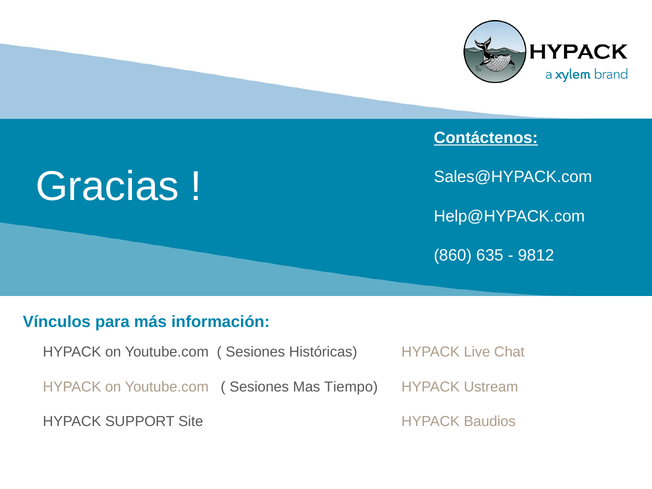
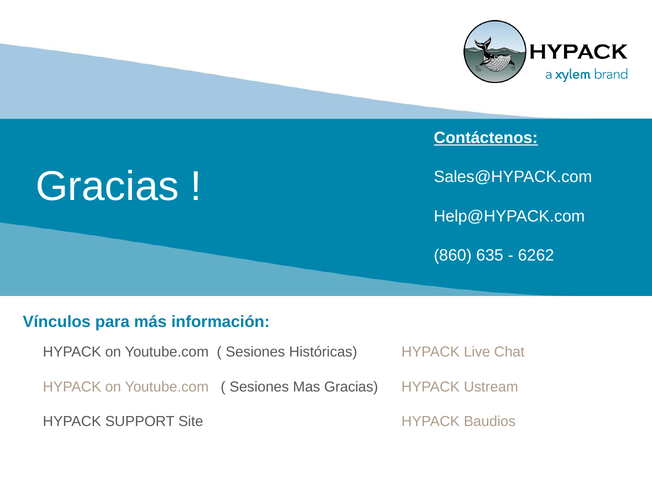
9812: 9812 -> 6262
Mas Tiempo: Tiempo -> Gracias
